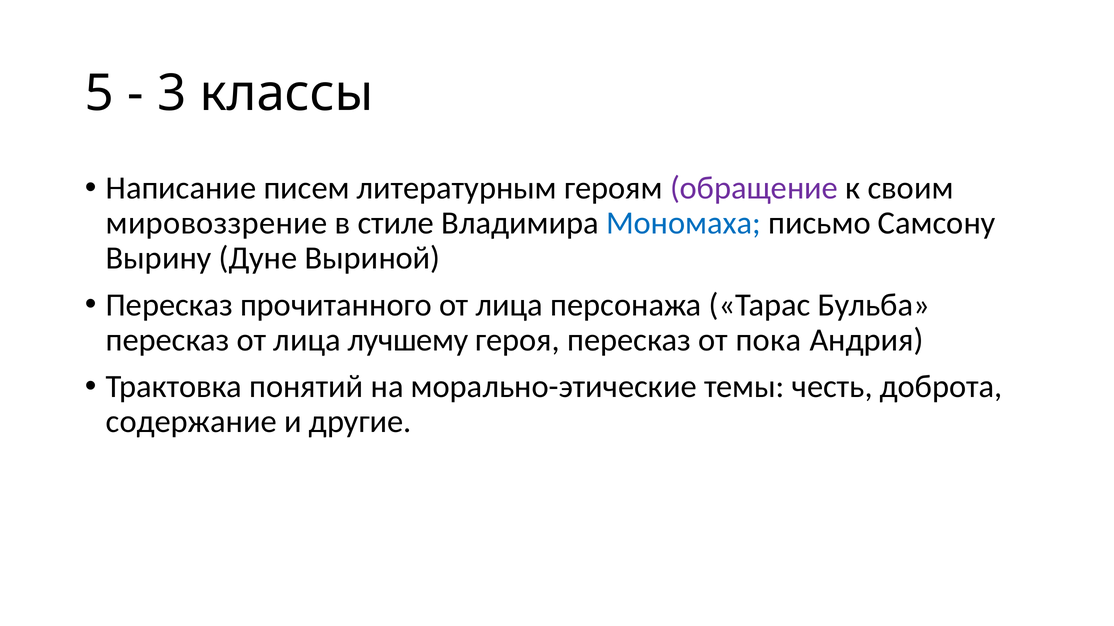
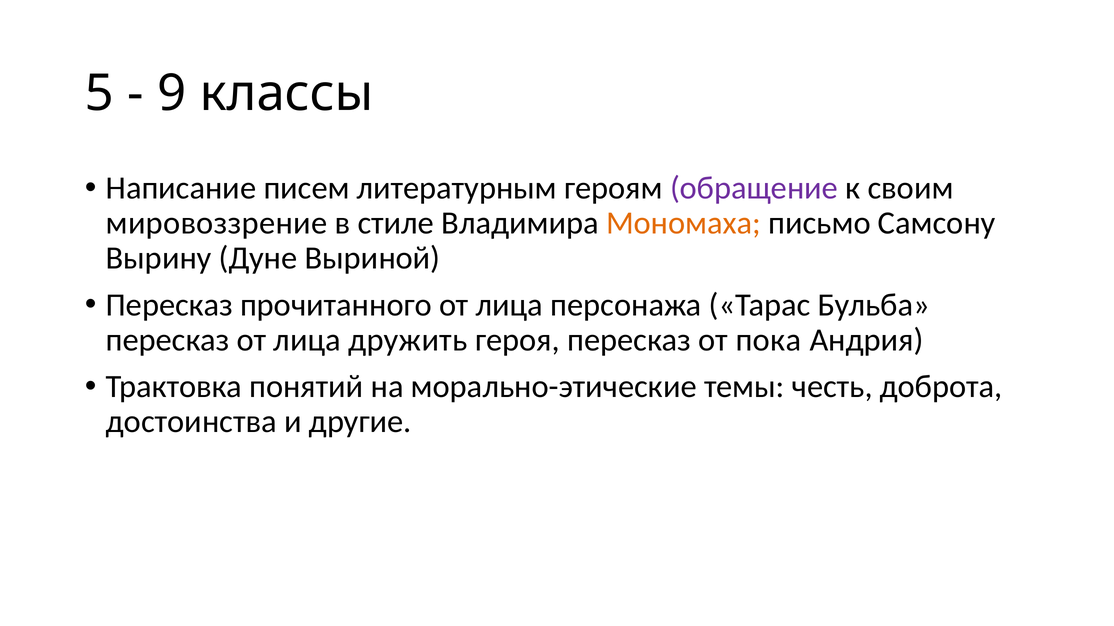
3: 3 -> 9
Мономаха colour: blue -> orange
лучшему: лучшему -> дружить
содержание: содержание -> достоинства
